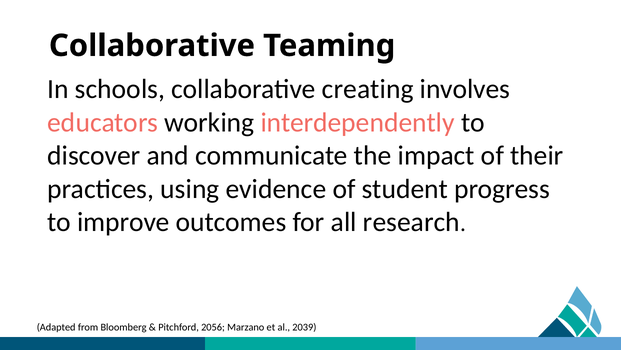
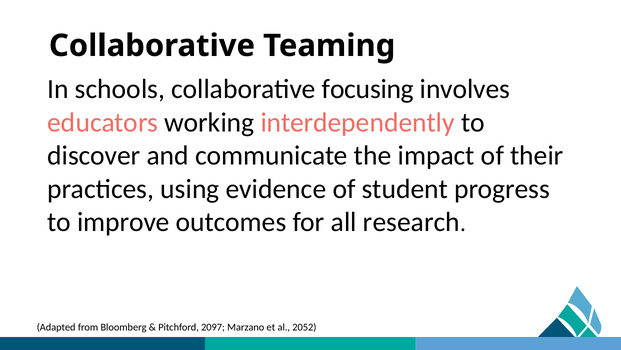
creating: creating -> focusing
2056: 2056 -> 2097
2039: 2039 -> 2052
